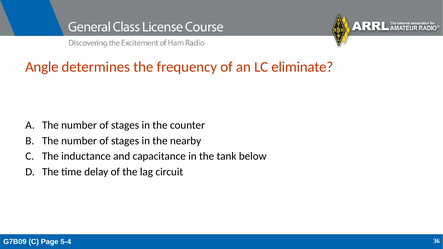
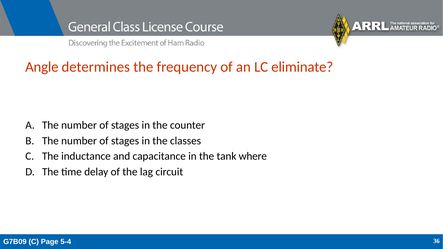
nearby: nearby -> classes
below: below -> where
